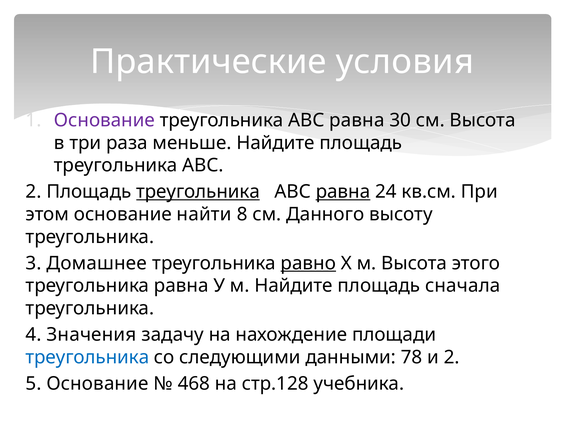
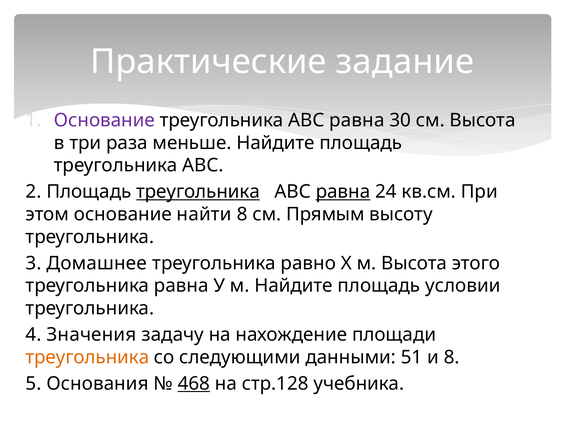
условия: условия -> задание
Данного: Данного -> Прямым
равно underline: present -> none
сначала: сначала -> условии
треугольника at (87, 358) colour: blue -> orange
78: 78 -> 51
и 2: 2 -> 8
5 Основание: Основание -> Основания
468 underline: none -> present
